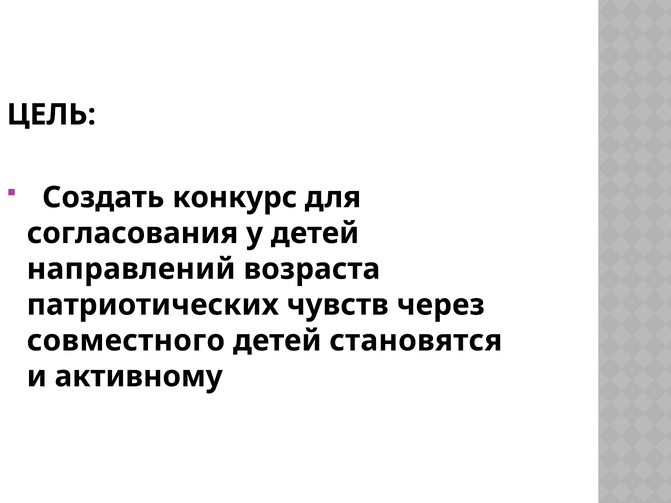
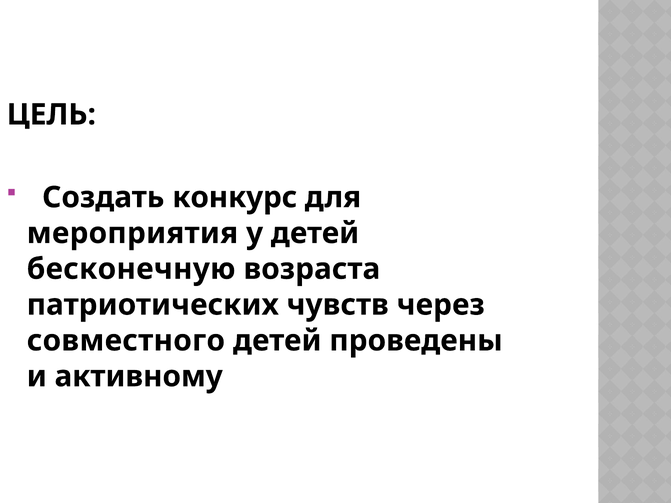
согласования: согласования -> мероприятия
направлений: направлений -> бесконечную
становятся: становятся -> проведены
